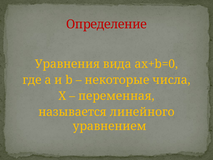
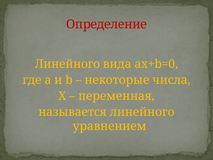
Уравнения at (67, 64): Уравнения -> Линейного
